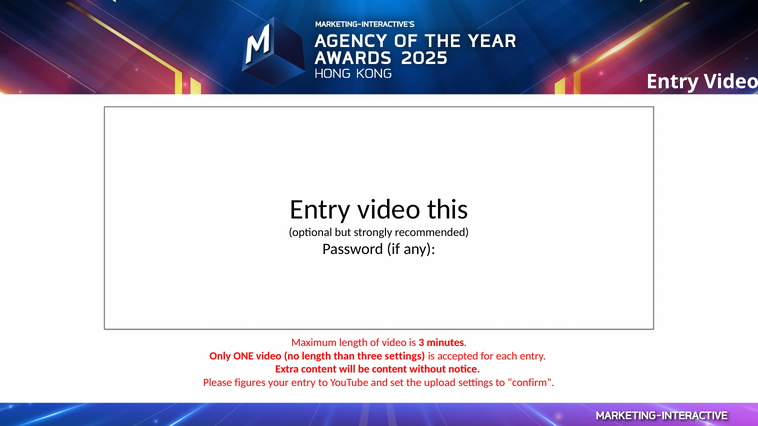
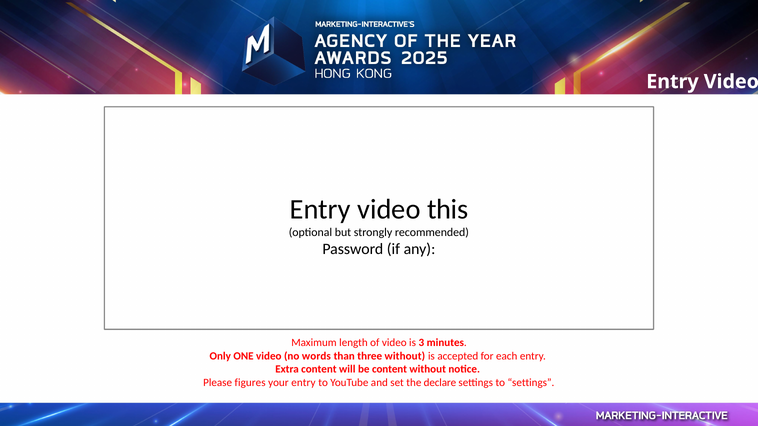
no length: length -> words
three settings: settings -> without
upload: upload -> declare
to confirm: confirm -> settings
